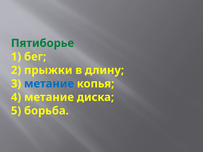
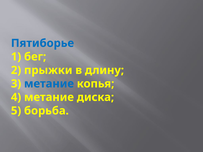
Пятиборье colour: green -> blue
